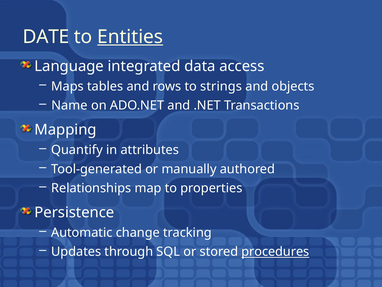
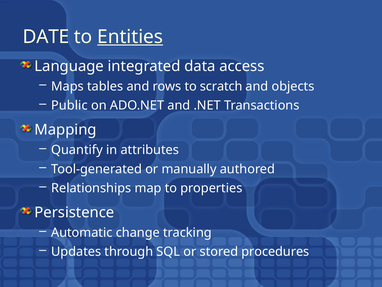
strings: strings -> scratch
Name: Name -> Public
procedures underline: present -> none
